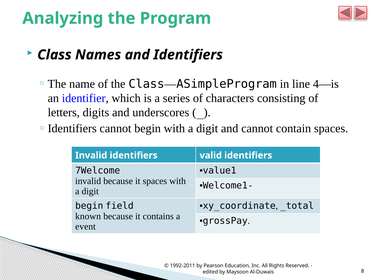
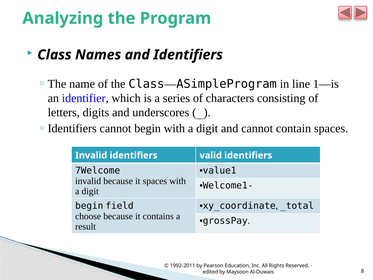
4—is: 4—is -> 1—is
known: known -> choose
event: event -> result
